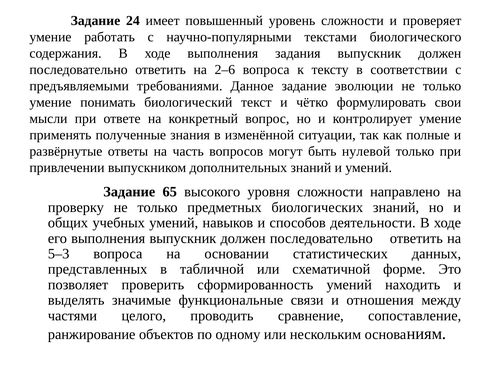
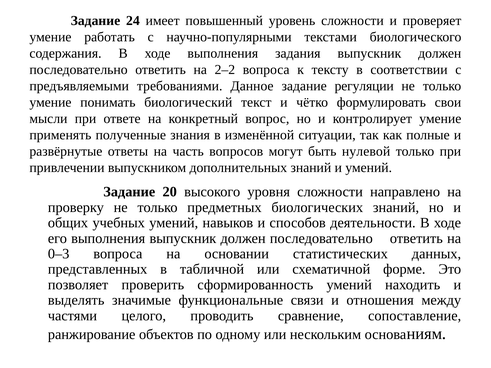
2–6: 2–6 -> 2–2
эволюции: эволюции -> регуляции
65: 65 -> 20
5–3: 5–3 -> 0–3
